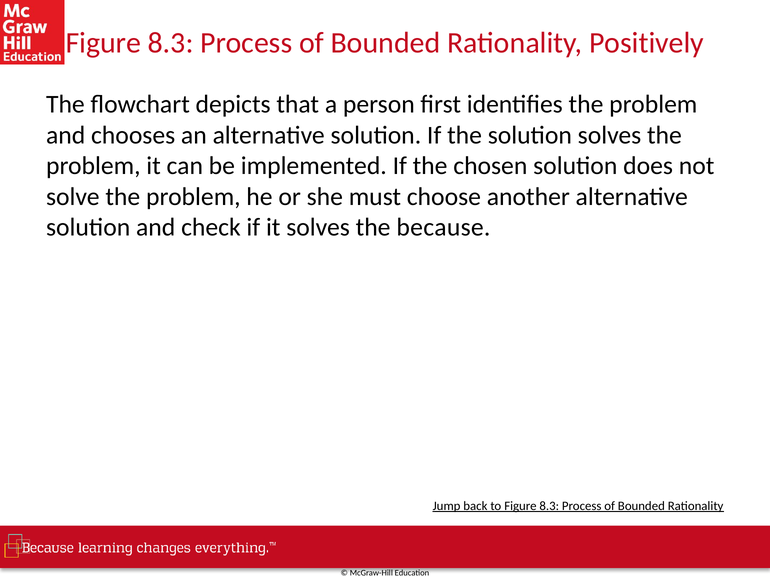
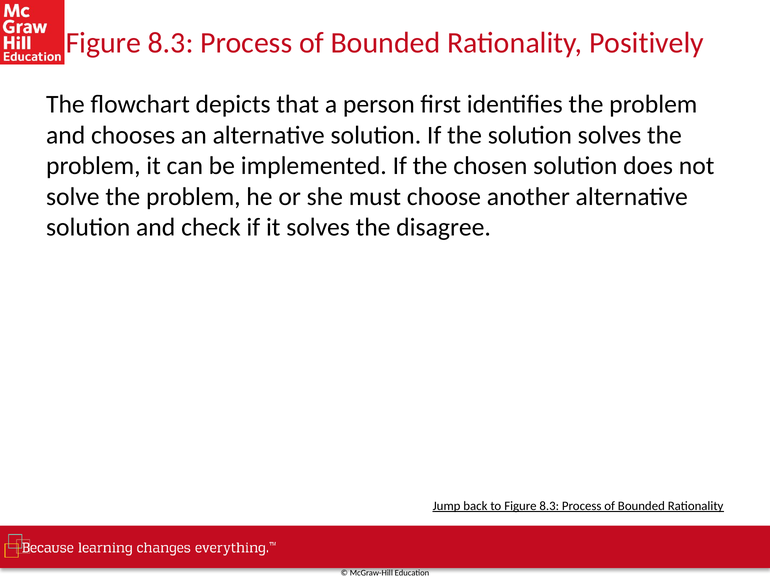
because: because -> disagree
